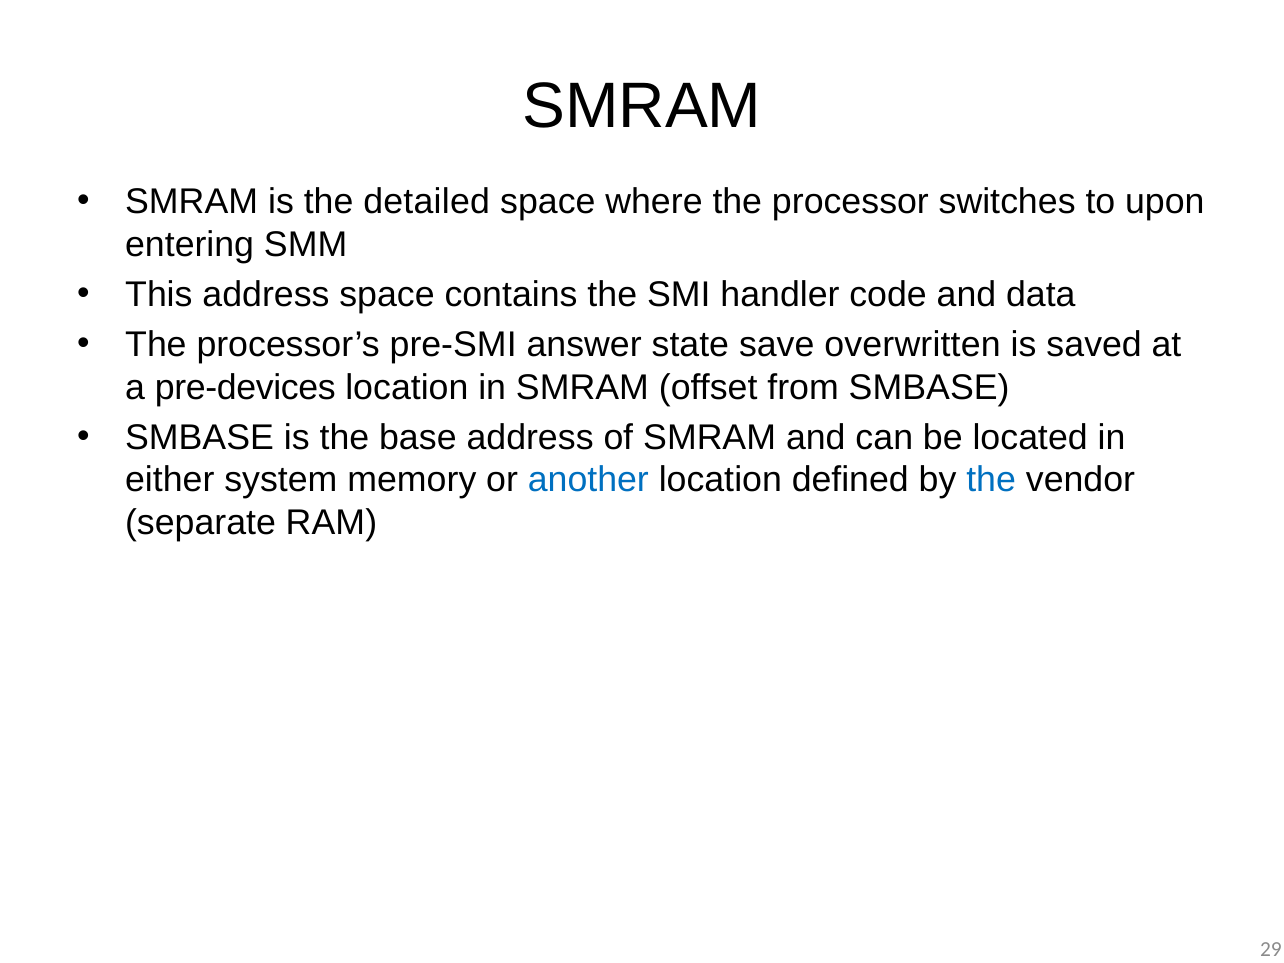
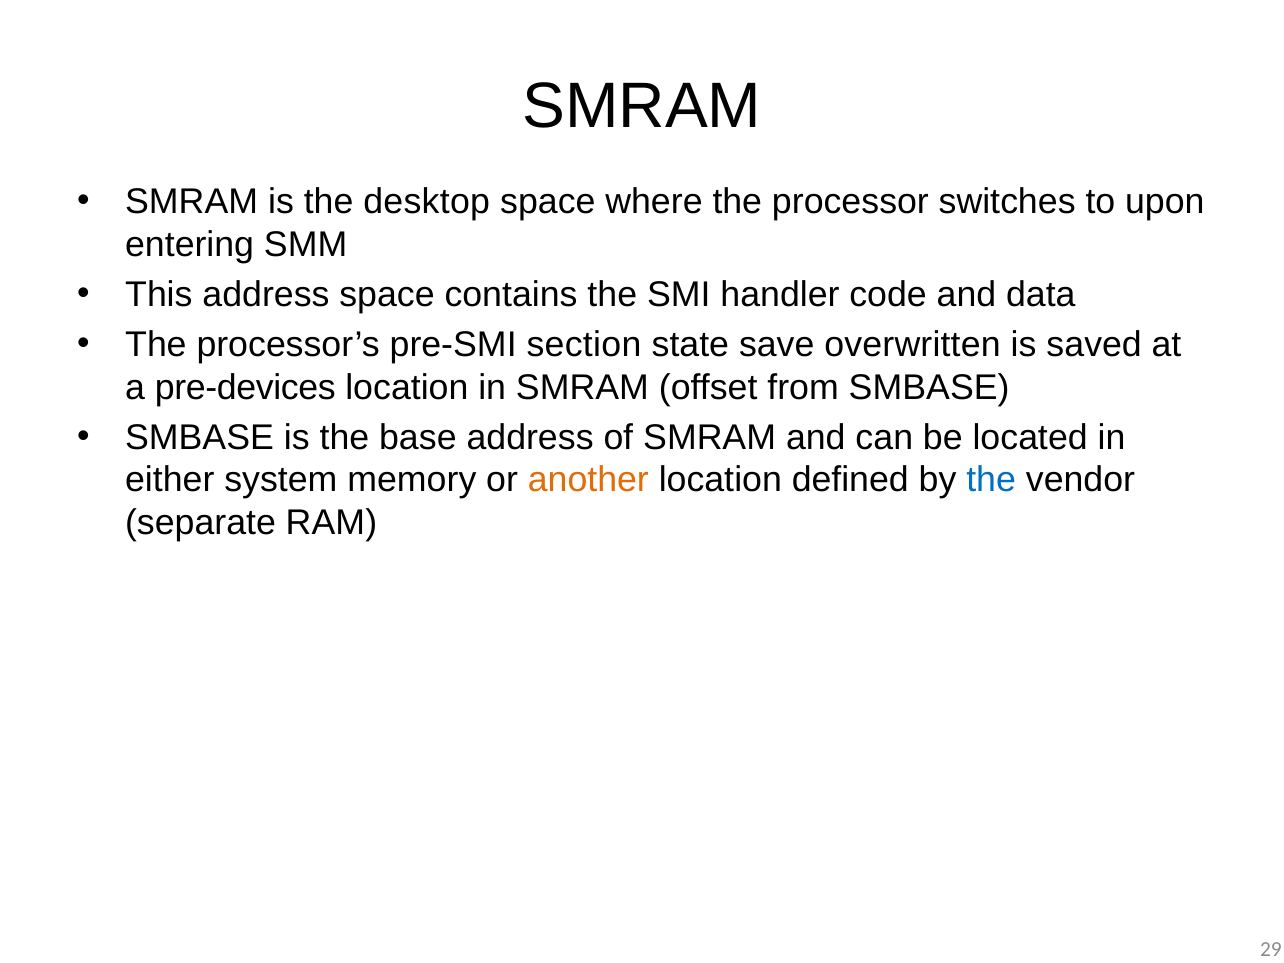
detailed: detailed -> desktop
answer: answer -> section
another colour: blue -> orange
